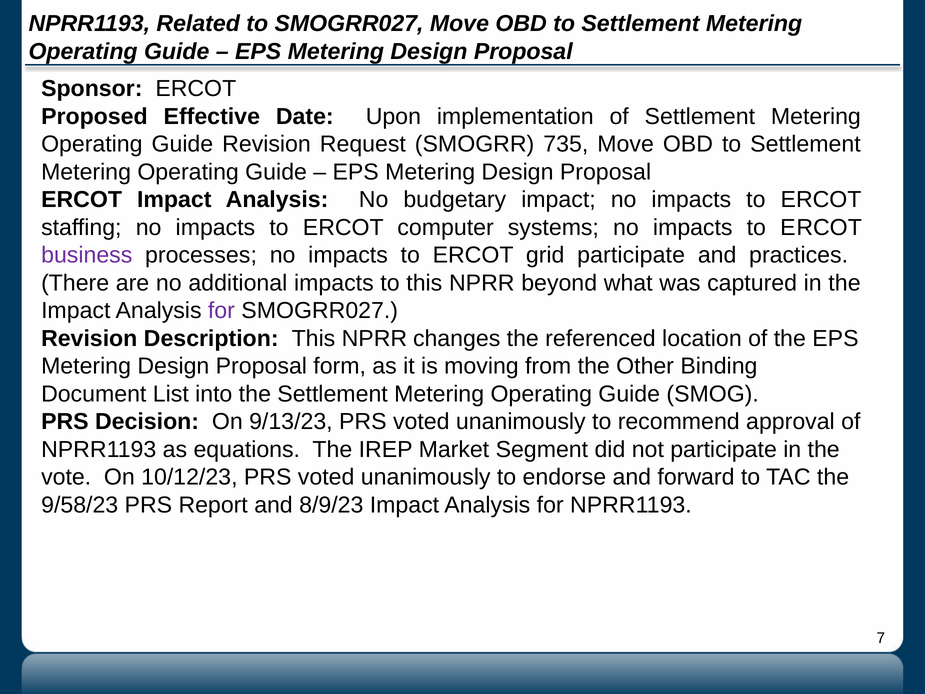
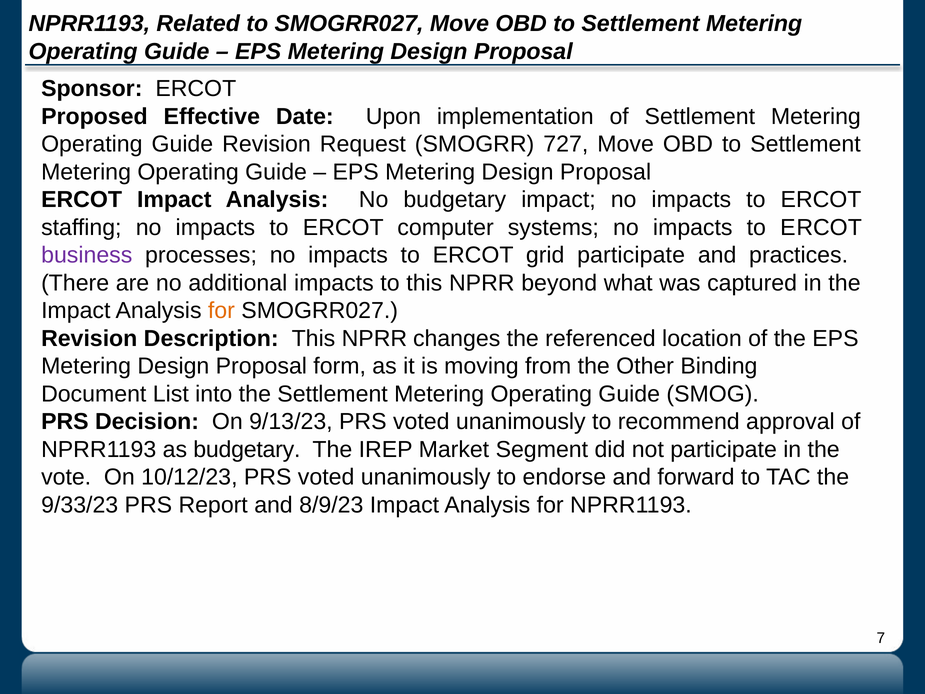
735: 735 -> 727
for at (221, 311) colour: purple -> orange
as equations: equations -> budgetary
9/58/23: 9/58/23 -> 9/33/23
